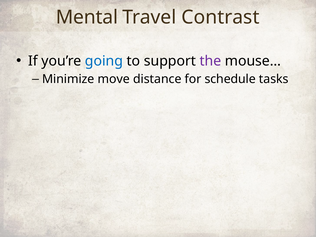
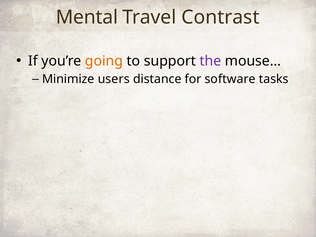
going colour: blue -> orange
move: move -> users
schedule: schedule -> software
